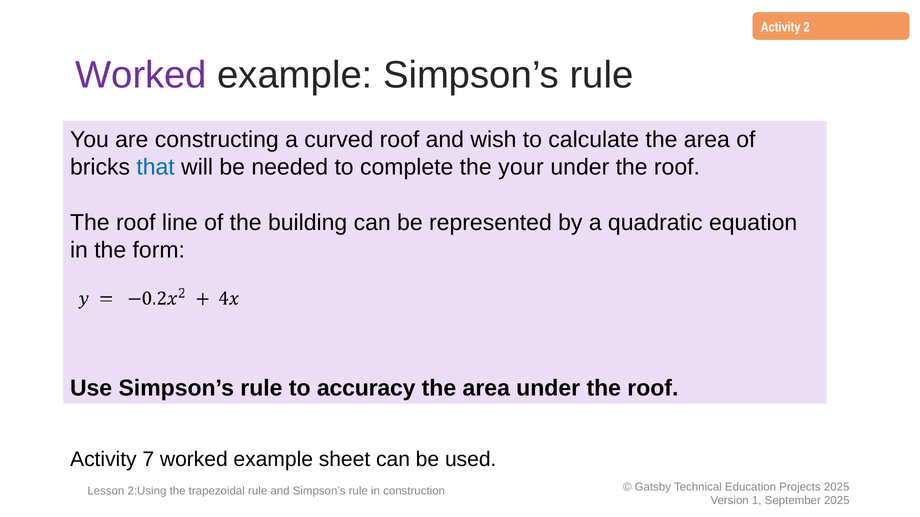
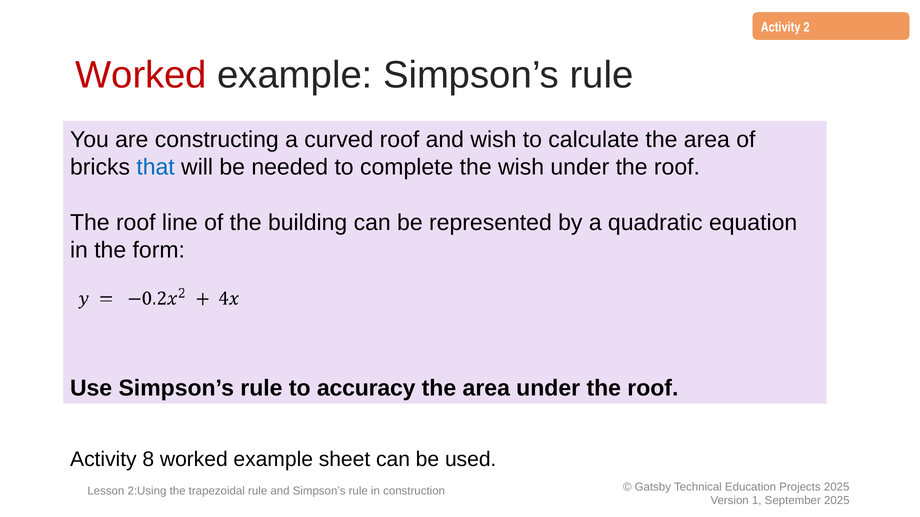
Worked at (141, 75) colour: purple -> red
the your: your -> wish
7: 7 -> 8
